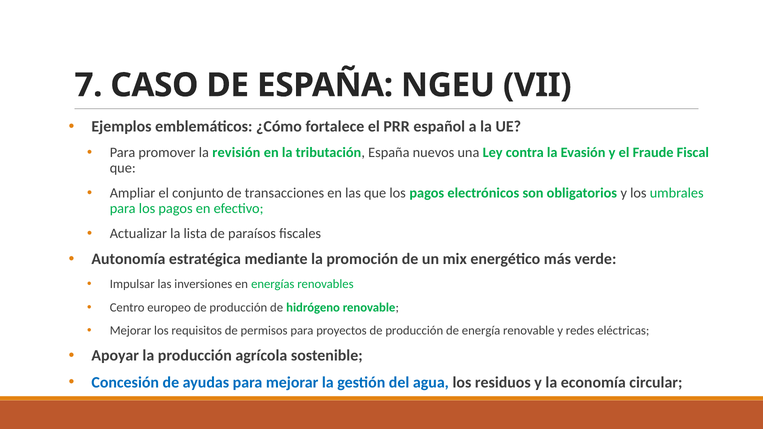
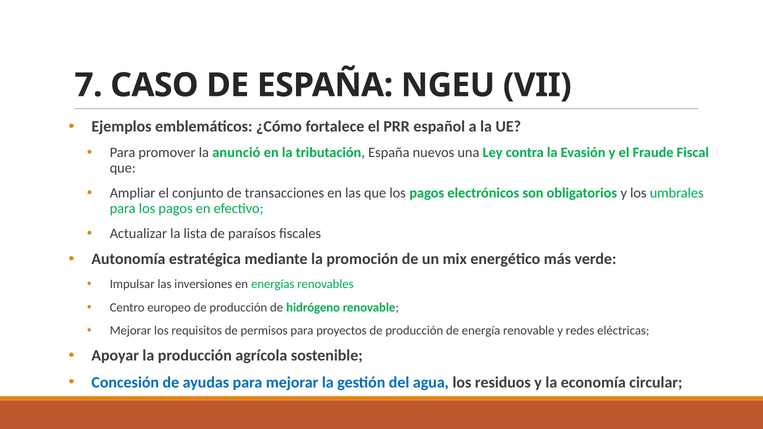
revisión: revisión -> anunció
